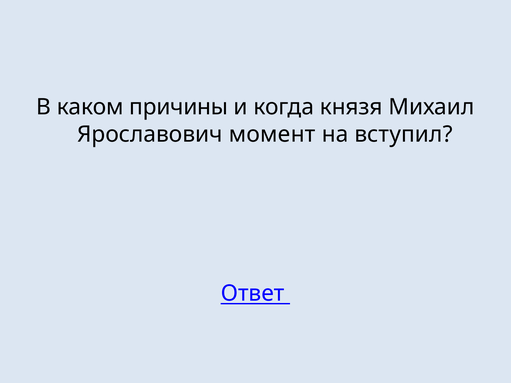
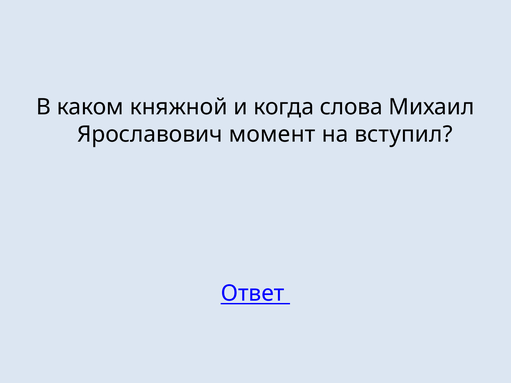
причины: причины -> княжной
князя: князя -> слова
